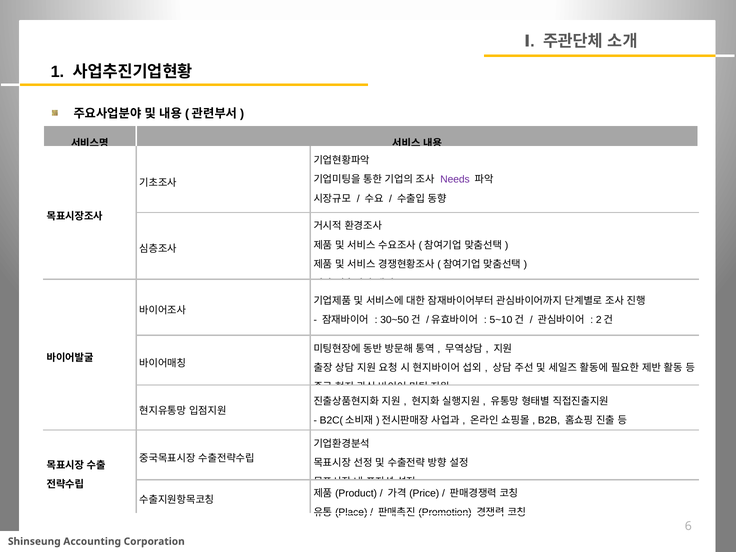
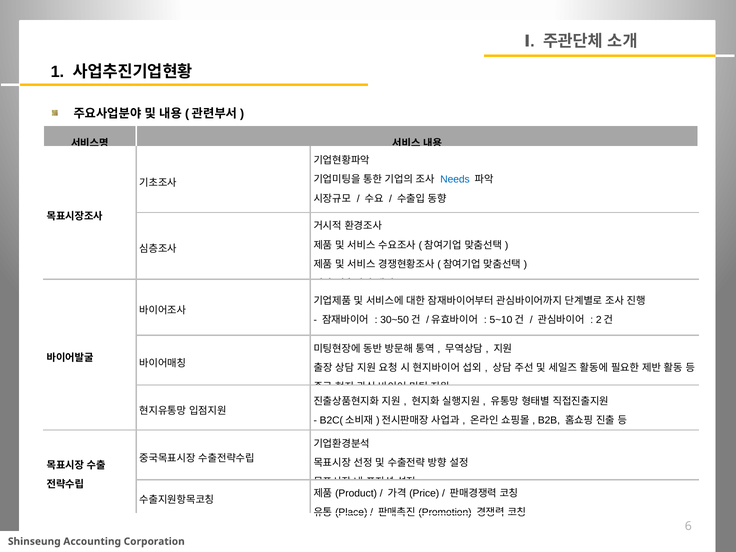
Needs colour: purple -> blue
